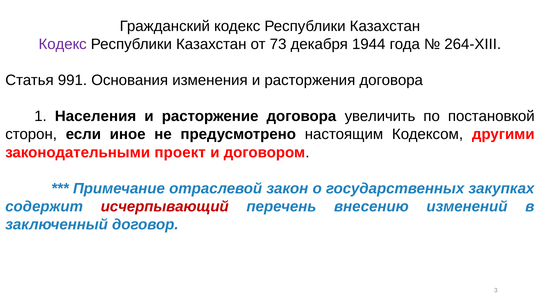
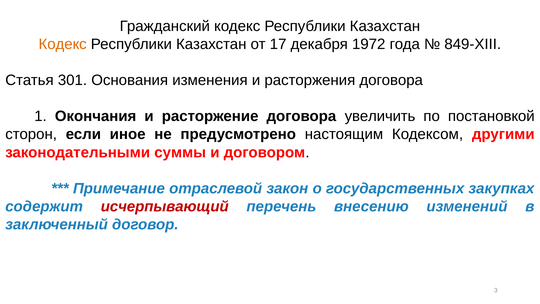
Кодекс at (63, 44) colour: purple -> orange
73: 73 -> 17
1944: 1944 -> 1972
264-XIII: 264-XIII -> 849-XIII
991: 991 -> 301
Населения: Населения -> Окончания
проект: проект -> суммы
